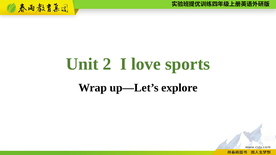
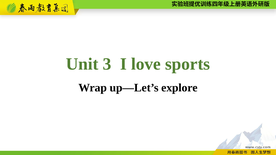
2: 2 -> 3
